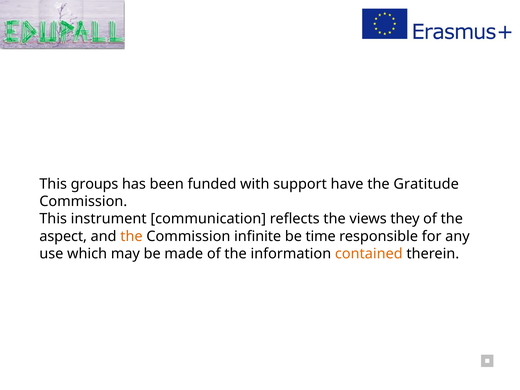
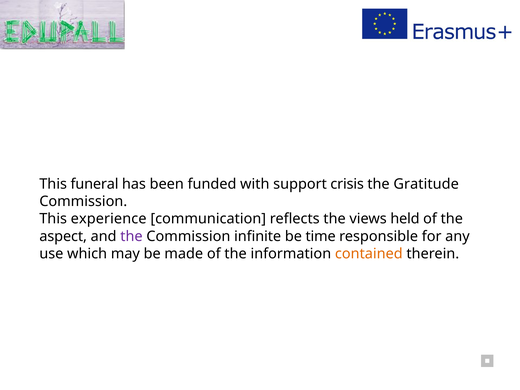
groups: groups -> funeral
have: have -> crisis
instrument: instrument -> experience
they: they -> held
the at (131, 236) colour: orange -> purple
